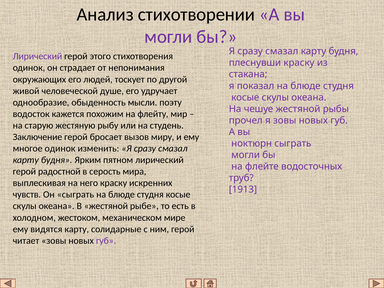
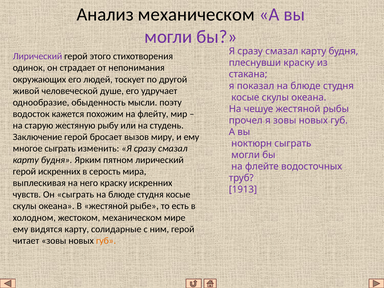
Анализ стихотворении: стихотворении -> механическом
многое одинок: одинок -> сыграть
герой радостной: радостной -> искренних
губ at (106, 241) colour: purple -> orange
